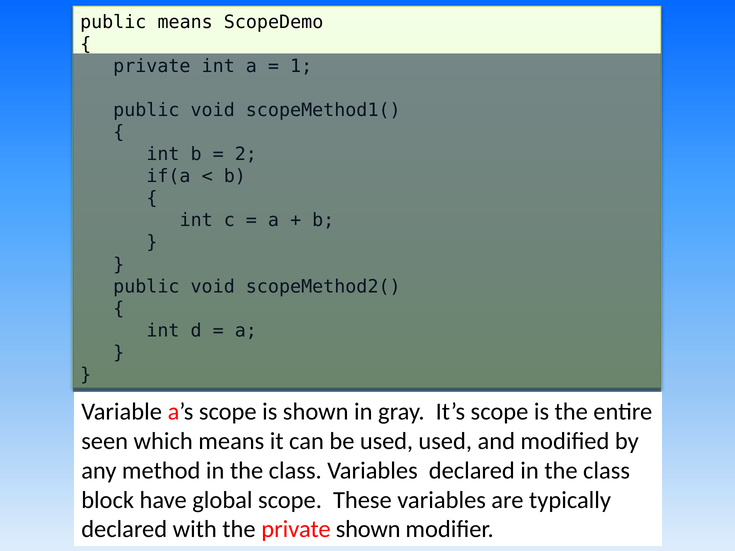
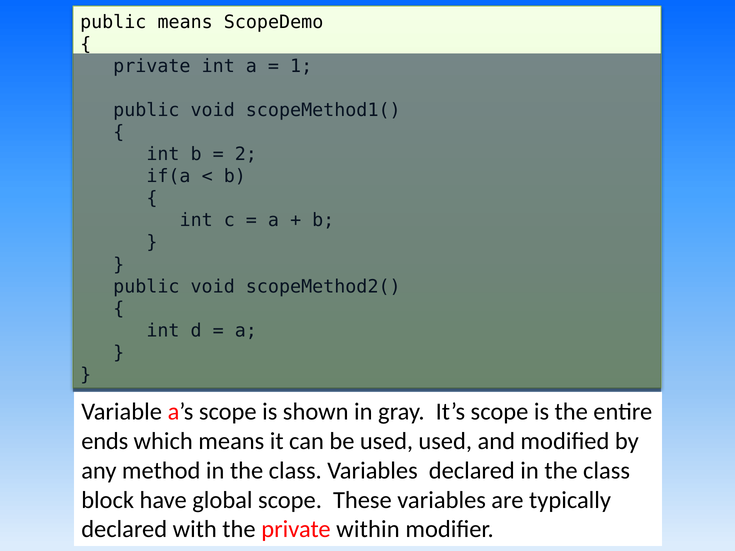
seen: seen -> ends
private shown: shown -> within
